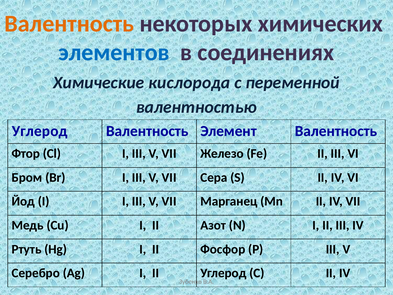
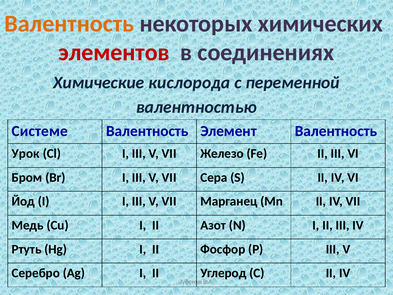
элементов colour: blue -> red
Углерод at (40, 131): Углерод -> Системе
Фтор: Фтор -> Урок
